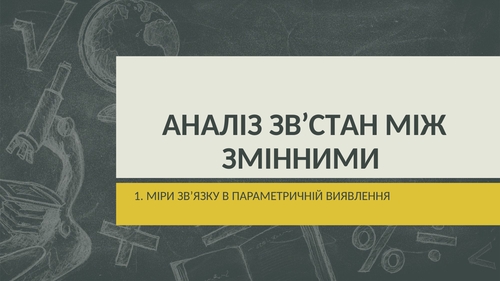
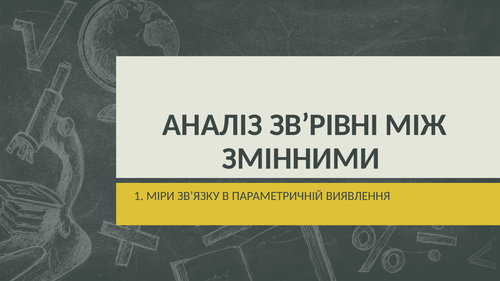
ЗВ’СТАН: ЗВ’СТАН -> ЗВ’РІВНІ
